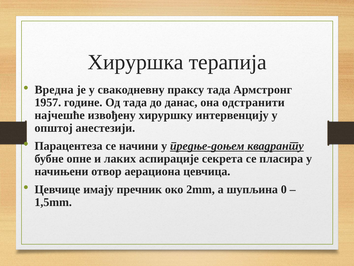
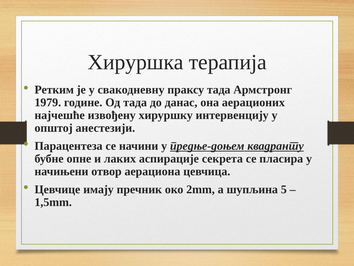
Вредна: Вредна -> Ретким
1957: 1957 -> 1979
одстранити: одстранити -> аерационих
0: 0 -> 5
